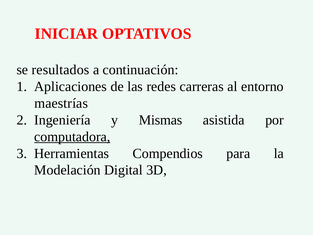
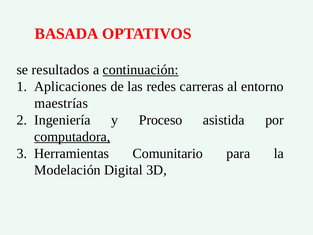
INICIAR: INICIAR -> BASADA
continuación underline: none -> present
Mismas: Mismas -> Proceso
Compendios: Compendios -> Comunitario
